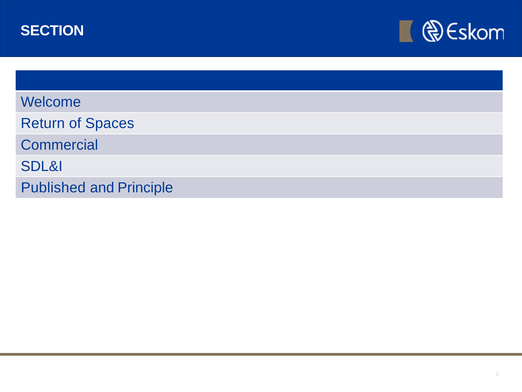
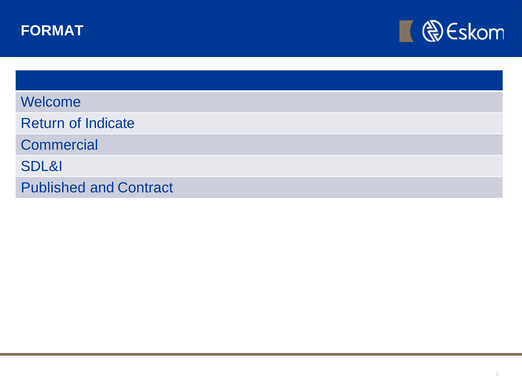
SECTION: SECTION -> FORMAT
Spaces: Spaces -> Indicate
Principle: Principle -> Contract
